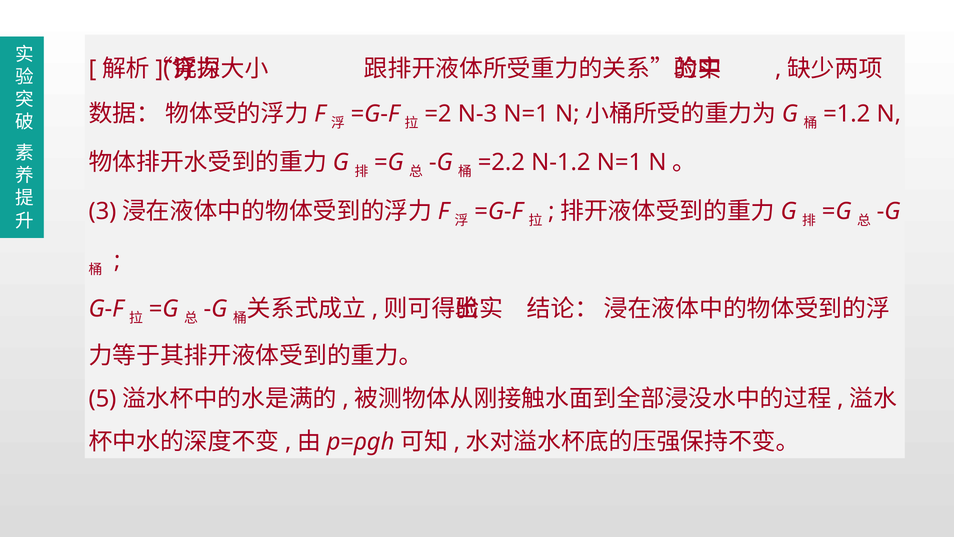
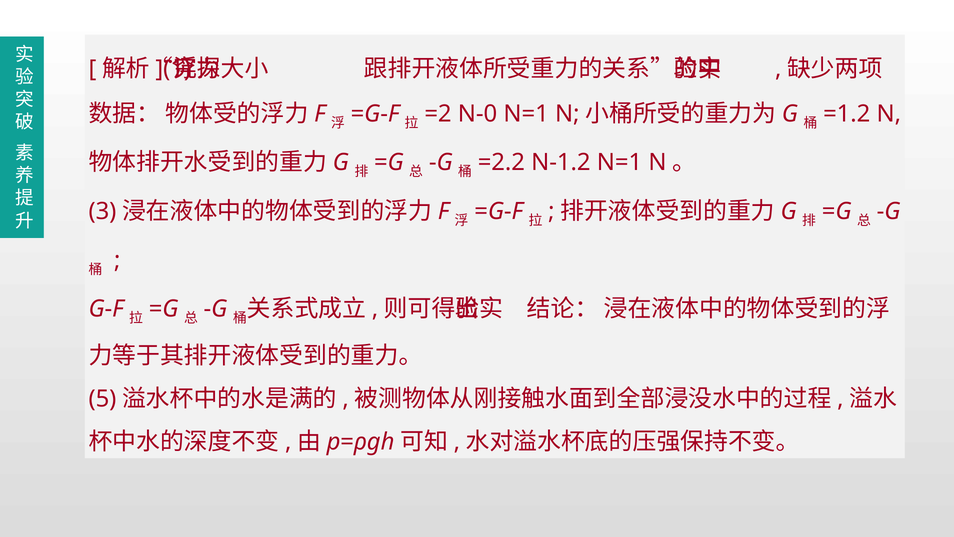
N-3: N-3 -> N-0
